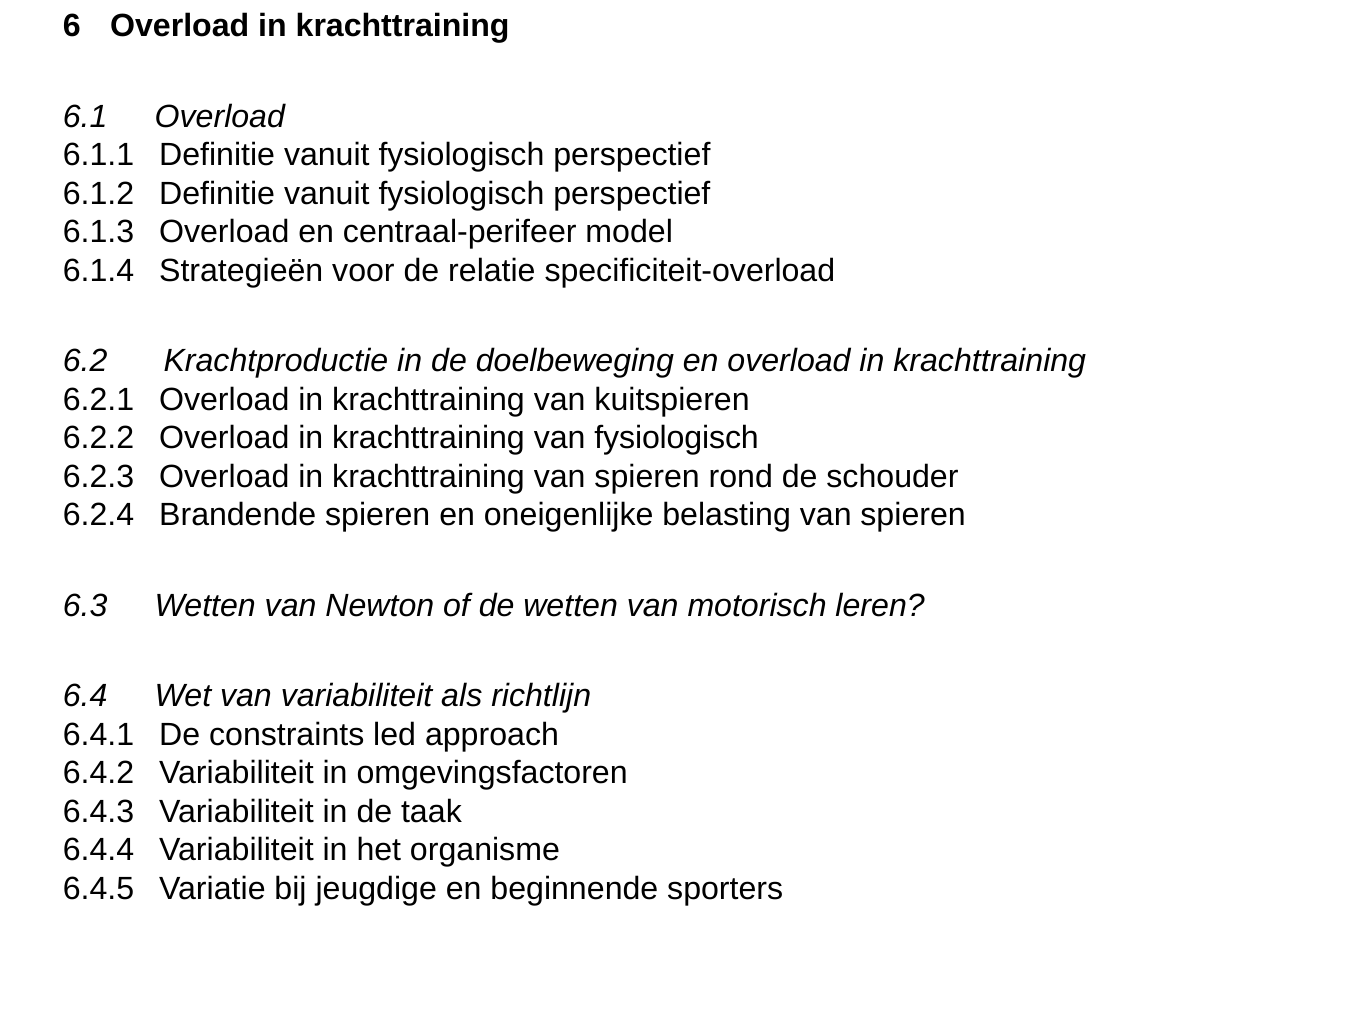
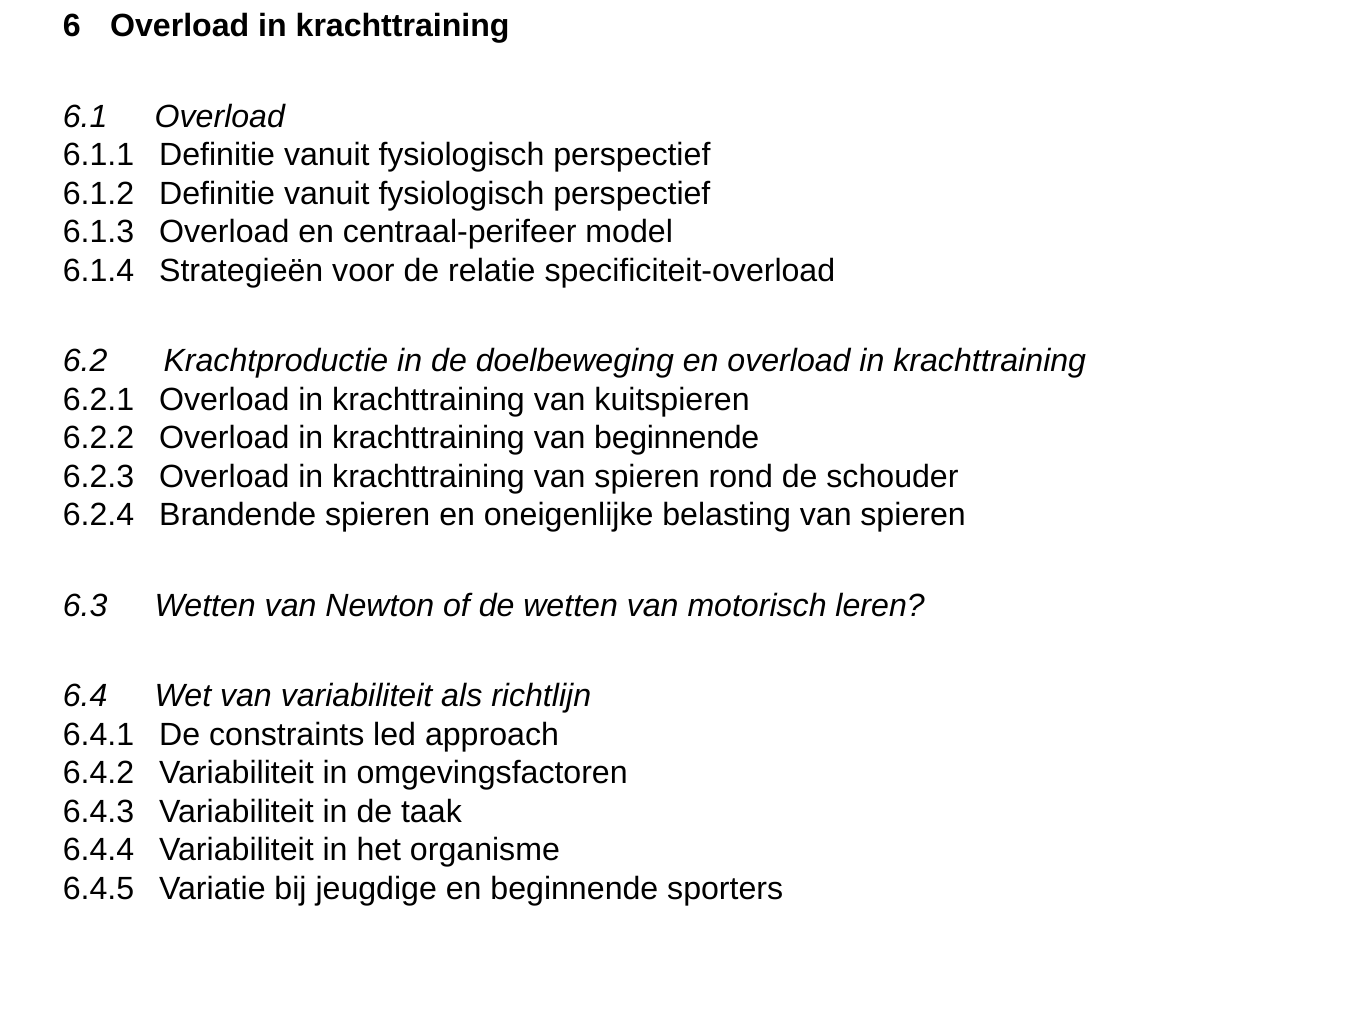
van fysiologisch: fysiologisch -> beginnende
